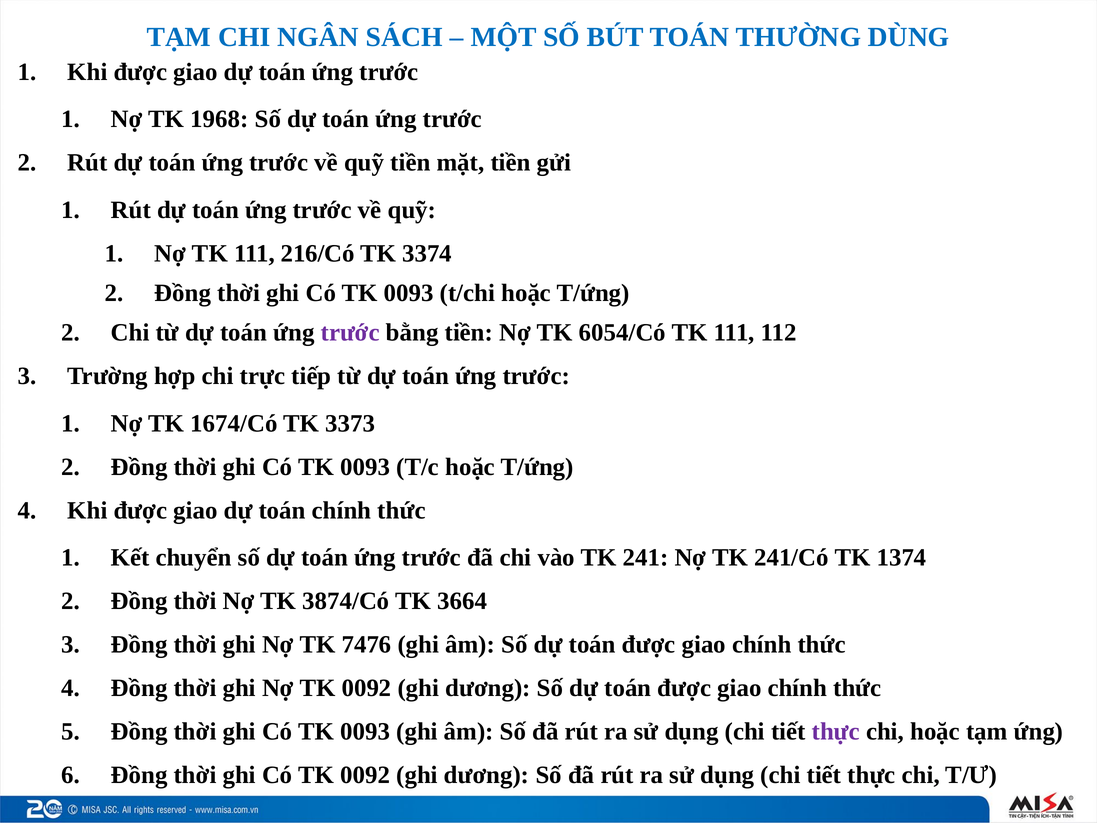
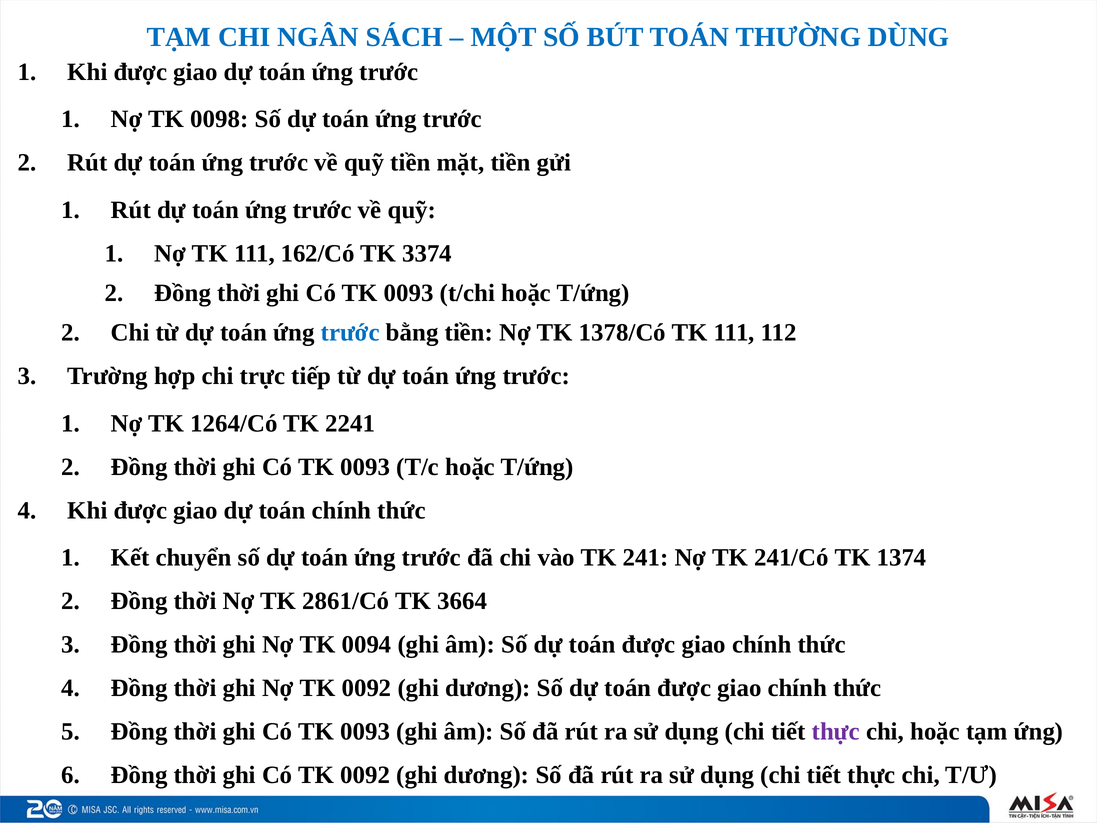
1968: 1968 -> 0098
216/Có: 216/Có -> 162/Có
trước at (350, 333) colour: purple -> blue
6054/Có: 6054/Có -> 1378/Có
1674/Có: 1674/Có -> 1264/Có
3373: 3373 -> 2241
3874/Có: 3874/Có -> 2861/Có
7476: 7476 -> 0094
